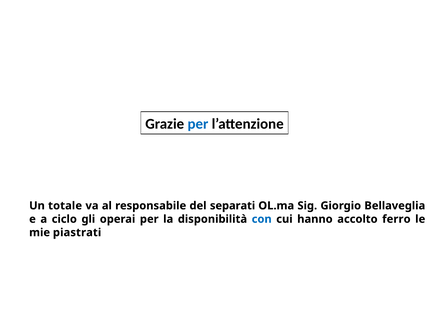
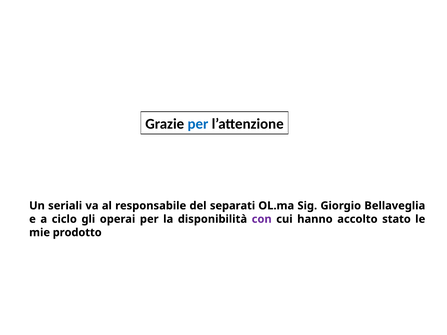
totale: totale -> seriali
con colour: blue -> purple
ferro: ferro -> stato
piastrati: piastrati -> prodotto
